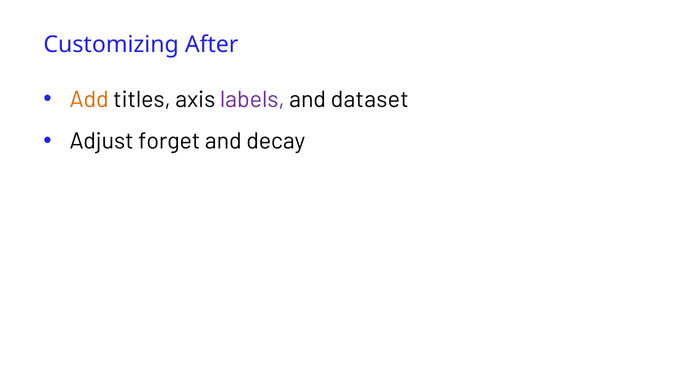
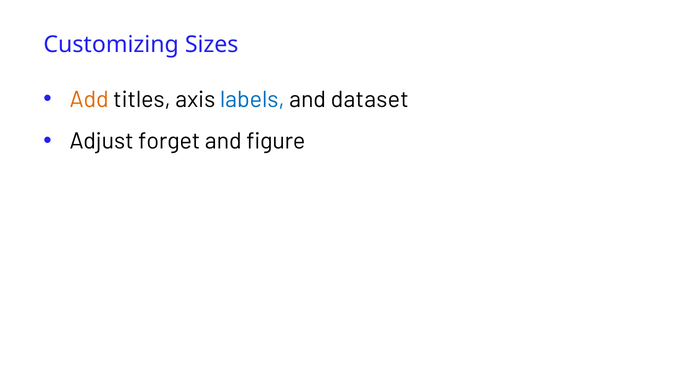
After: After -> Sizes
labels colour: purple -> blue
decay: decay -> figure
